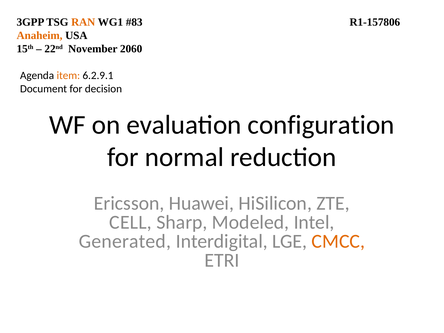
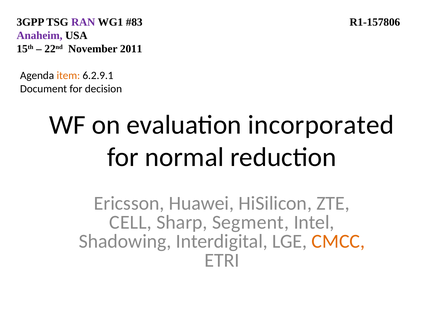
RAN colour: orange -> purple
Anaheim colour: orange -> purple
2060: 2060 -> 2011
configuration: configuration -> incorporated
Modeled: Modeled -> Segment
Generated: Generated -> Shadowing
